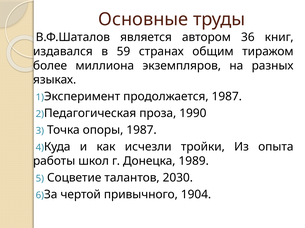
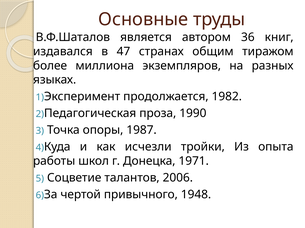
59: 59 -> 47
продолжается 1987: 1987 -> 1982
1989: 1989 -> 1971
2030: 2030 -> 2006
1904: 1904 -> 1948
